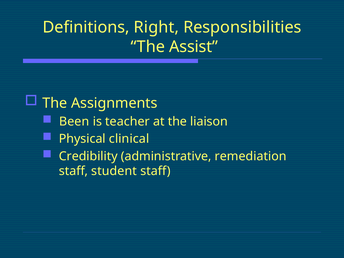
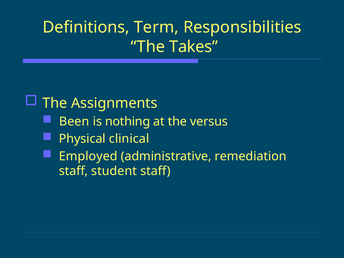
Right: Right -> Term
Assist: Assist -> Takes
teacher: teacher -> nothing
liaison: liaison -> versus
Credibility: Credibility -> Employed
